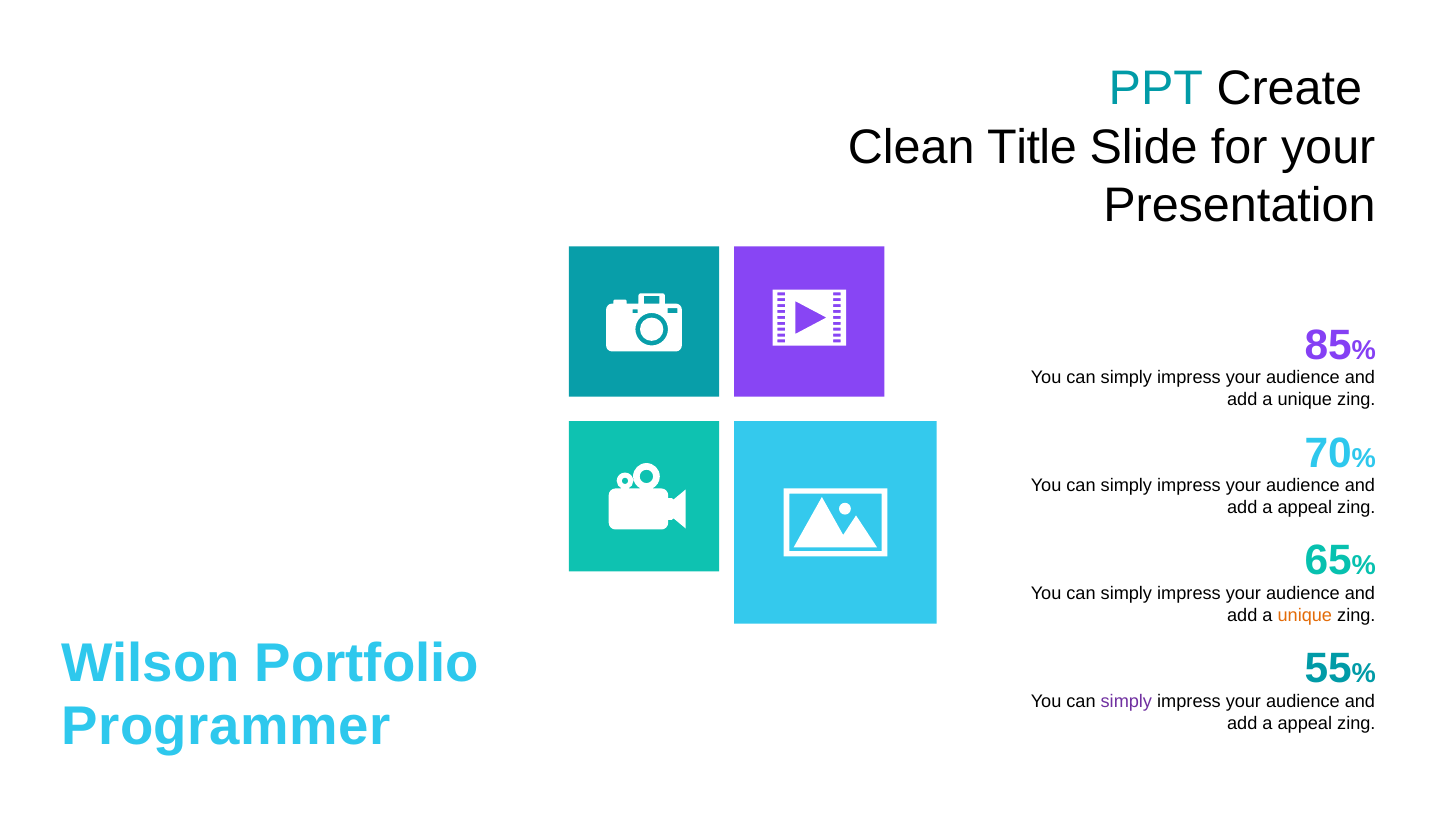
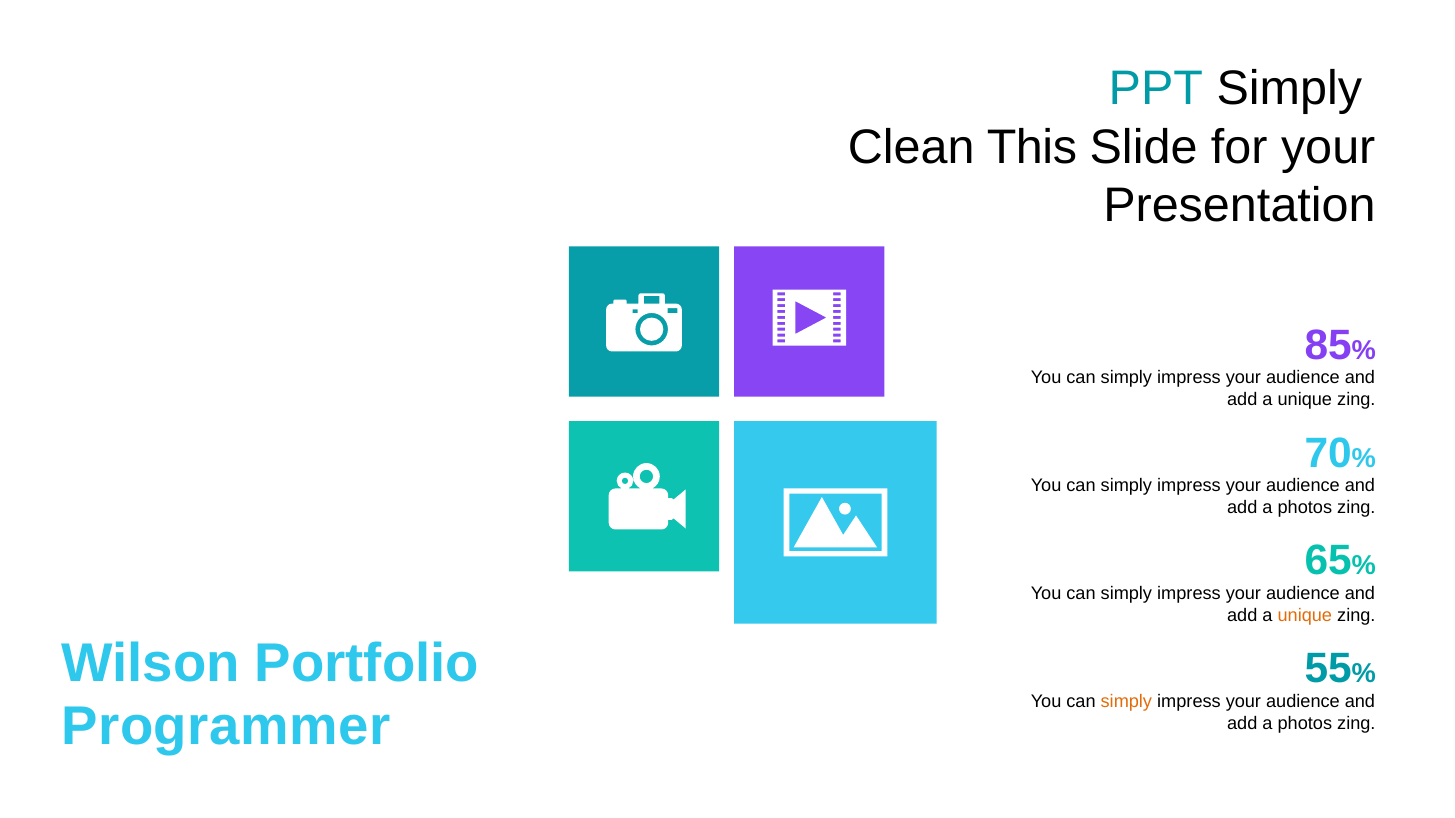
PPT Create: Create -> Simply
Title: Title -> This
appeal at (1305, 508): appeal -> photos
simply at (1126, 702) colour: purple -> orange
appeal at (1305, 724): appeal -> photos
